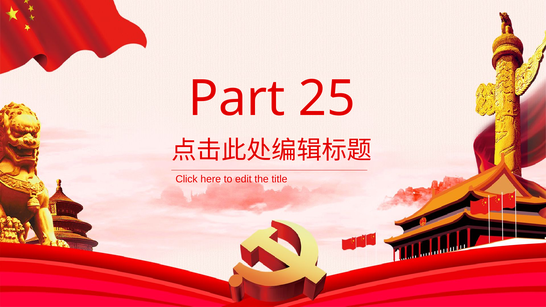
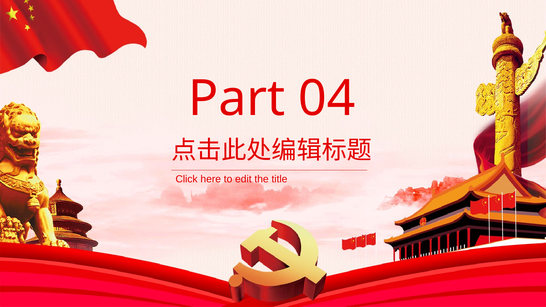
25: 25 -> 04
